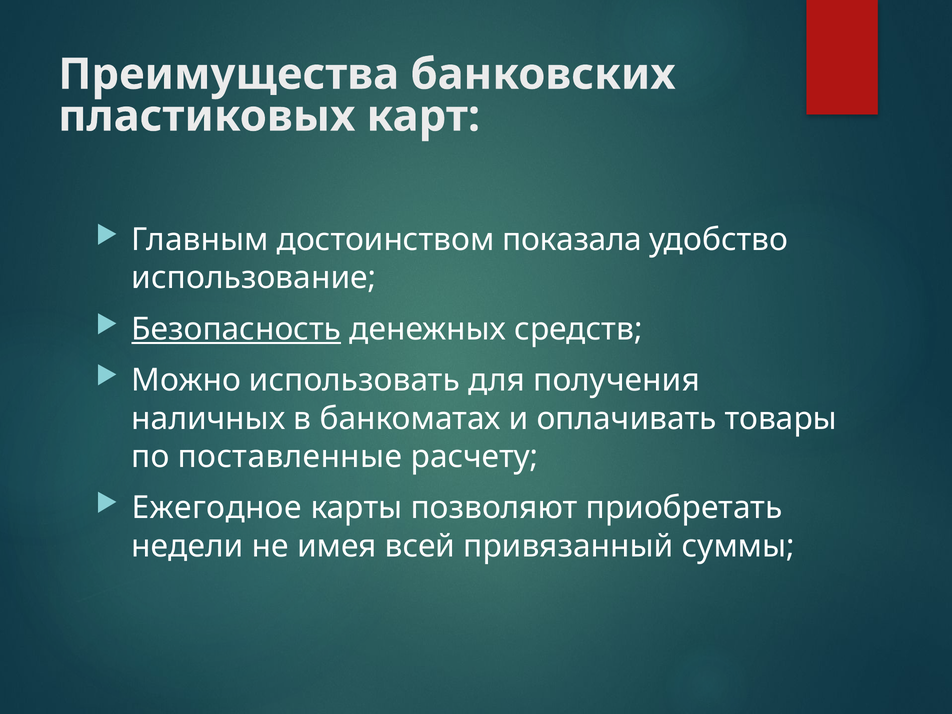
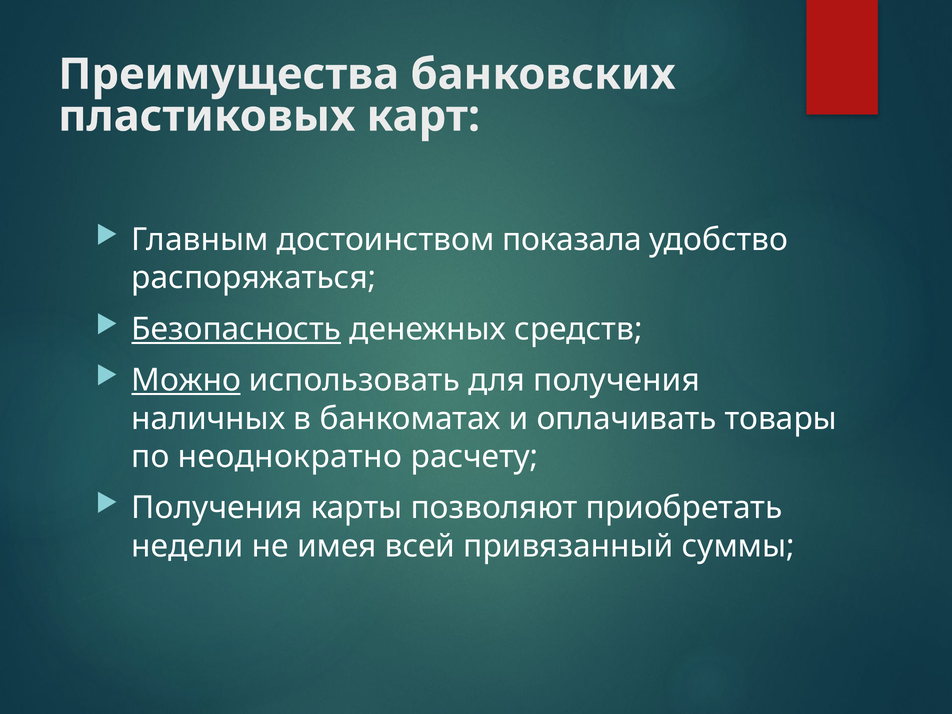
использование: использование -> распоряжаться
Можно underline: none -> present
поставленные: поставленные -> неоднократно
Ежегодное at (217, 508): Ежегодное -> Получения
